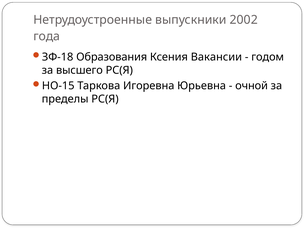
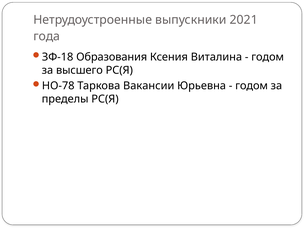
2002: 2002 -> 2021
Вакансии: Вакансии -> Виталина
НО-15: НО-15 -> НО-78
Игоревна: Игоревна -> Вакансии
очной at (252, 86): очной -> годом
